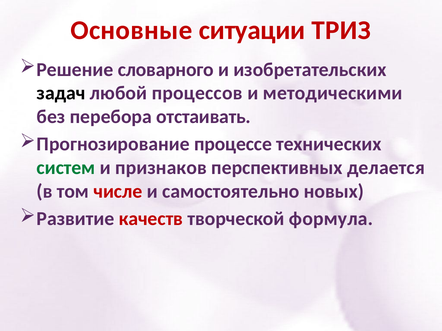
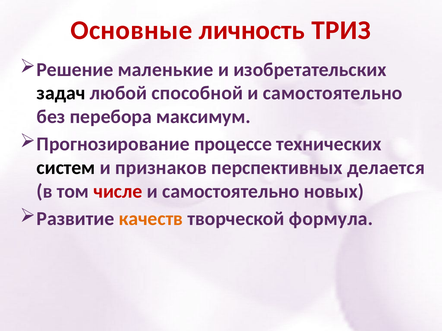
ситуации: ситуации -> личность
словарного: словарного -> маленькие
процессов: процессов -> способной
методическими at (333, 93): методическими -> самостоятельно
отстаивать: отстаивать -> максимум
систем colour: green -> black
качеств colour: red -> orange
